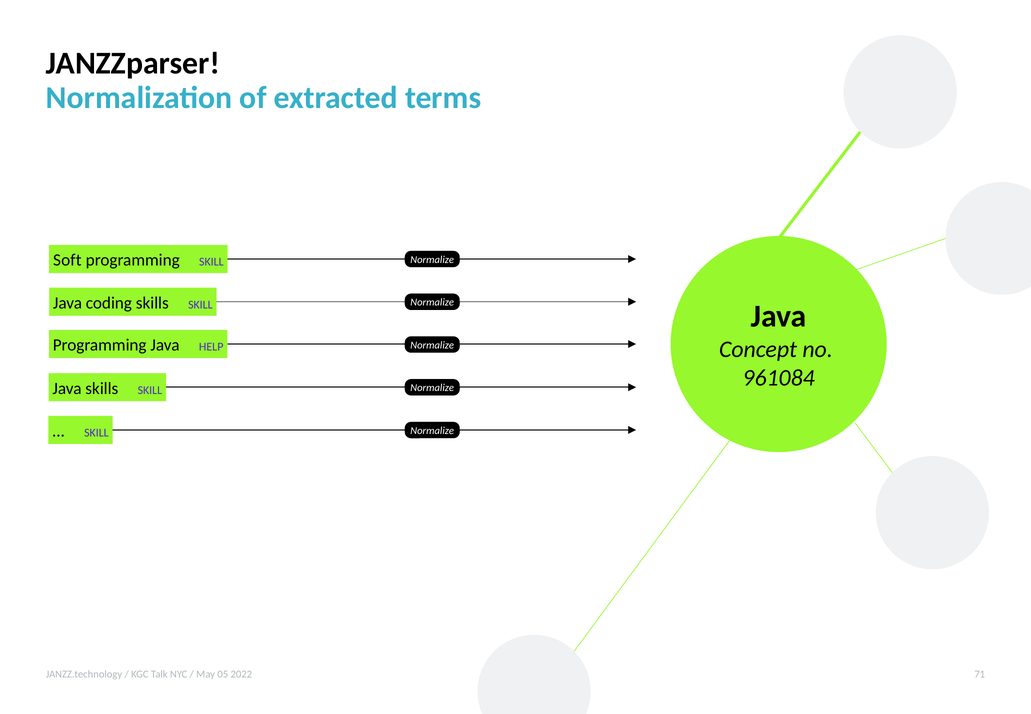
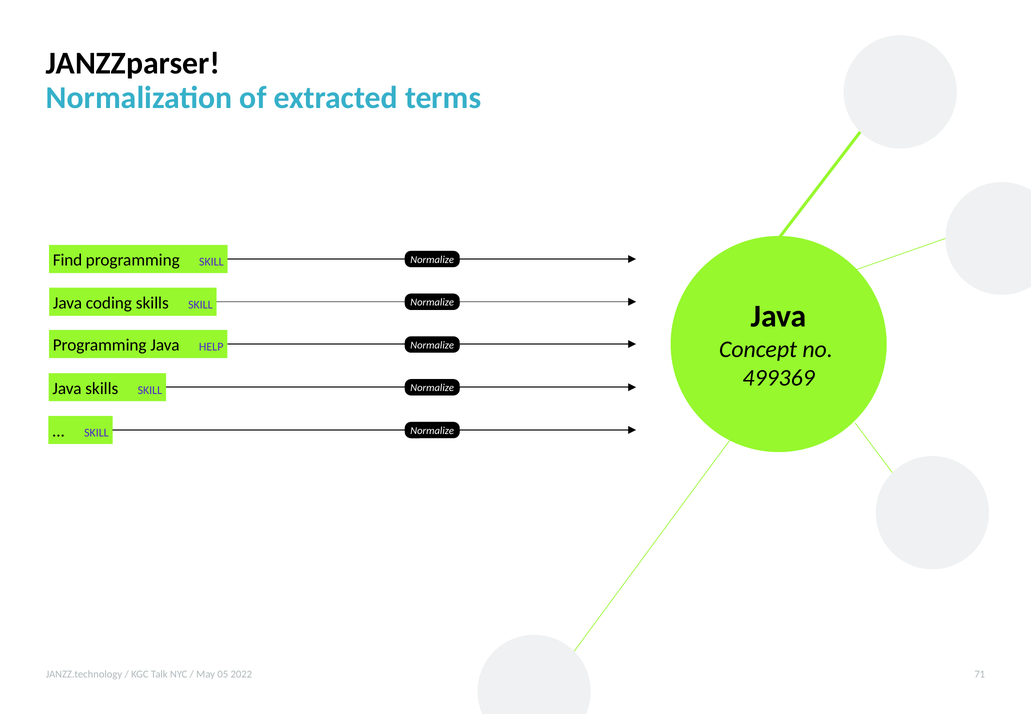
Soft: Soft -> Find
961084: 961084 -> 499369
